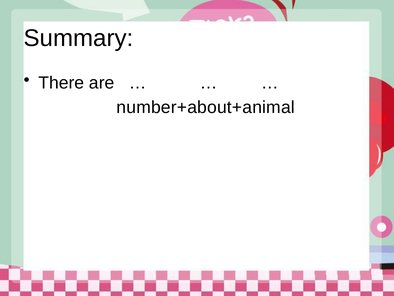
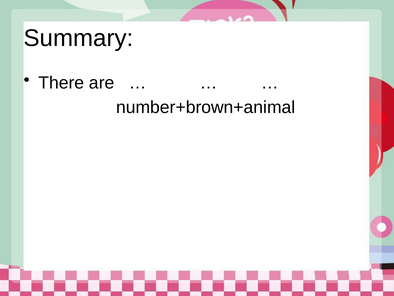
number+about+animal: number+about+animal -> number+brown+animal
